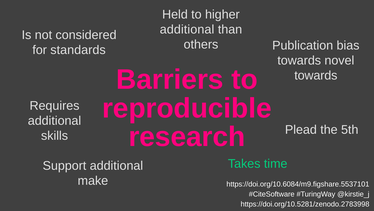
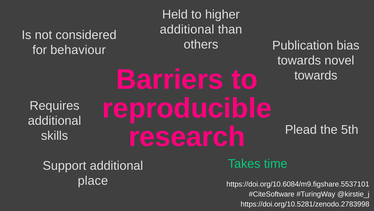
standards: standards -> behaviour
make: make -> place
